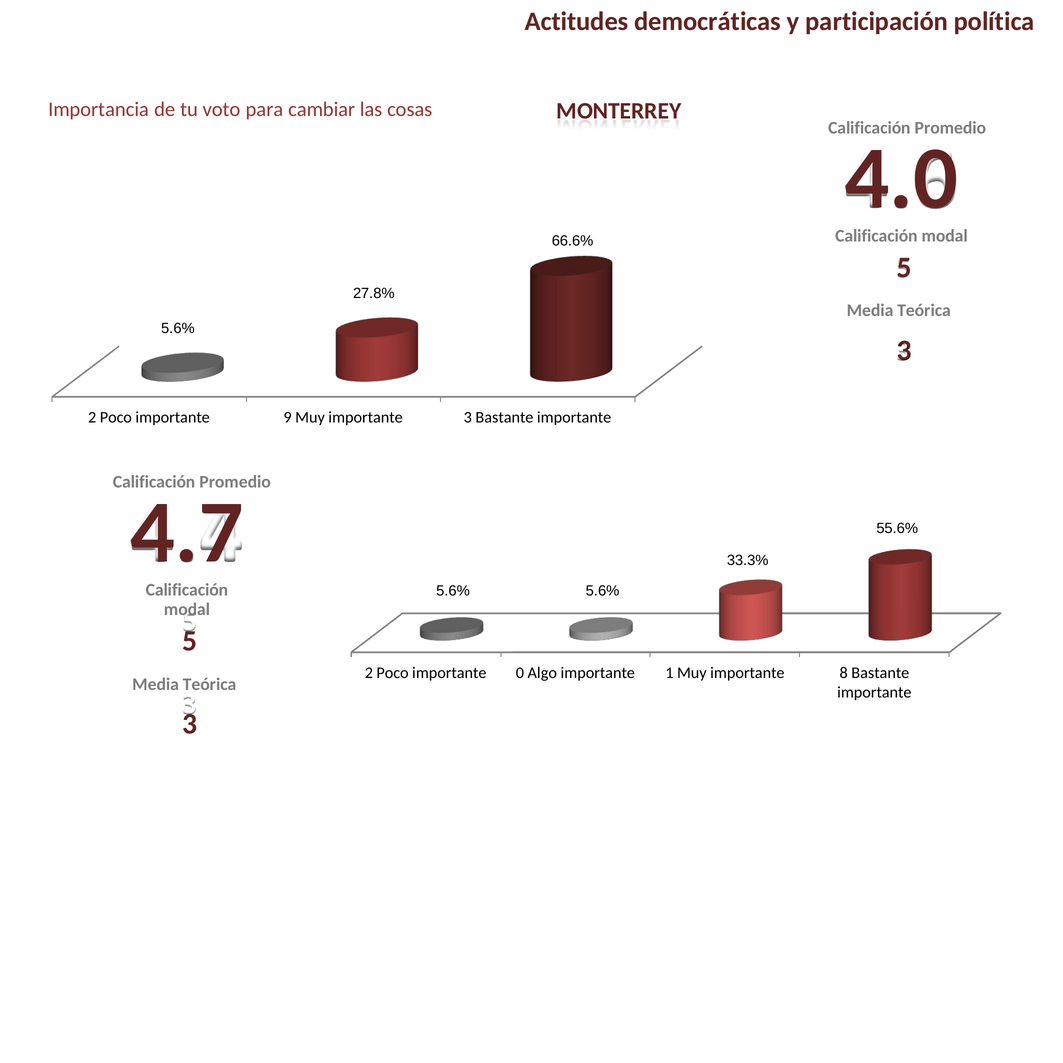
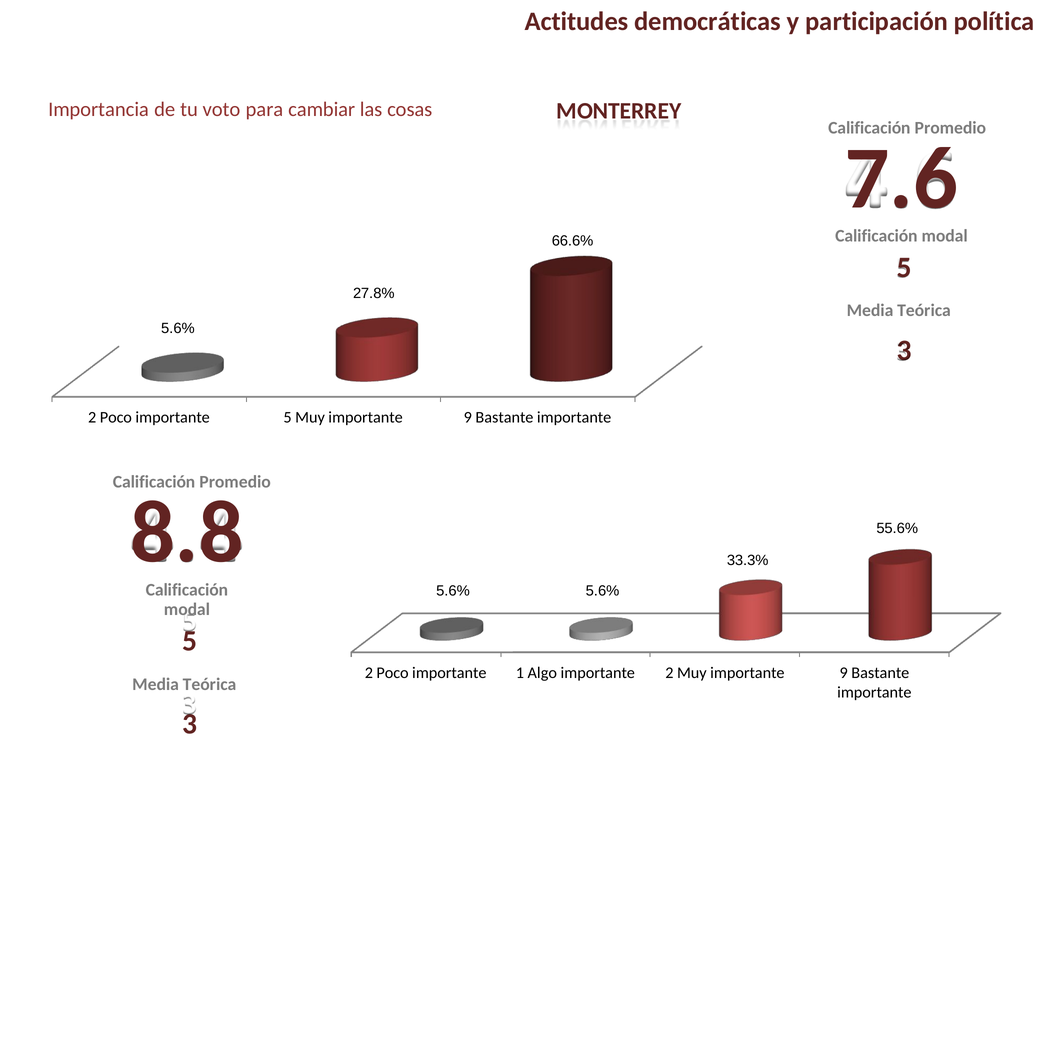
4.0: 4.0 -> 7.6
importante 9: 9 -> 5
3 at (468, 417): 3 -> 9
4.7: 4.7 -> 8.8
0: 0 -> 1
importante 1: 1 -> 2
8 at (844, 673): 8 -> 9
